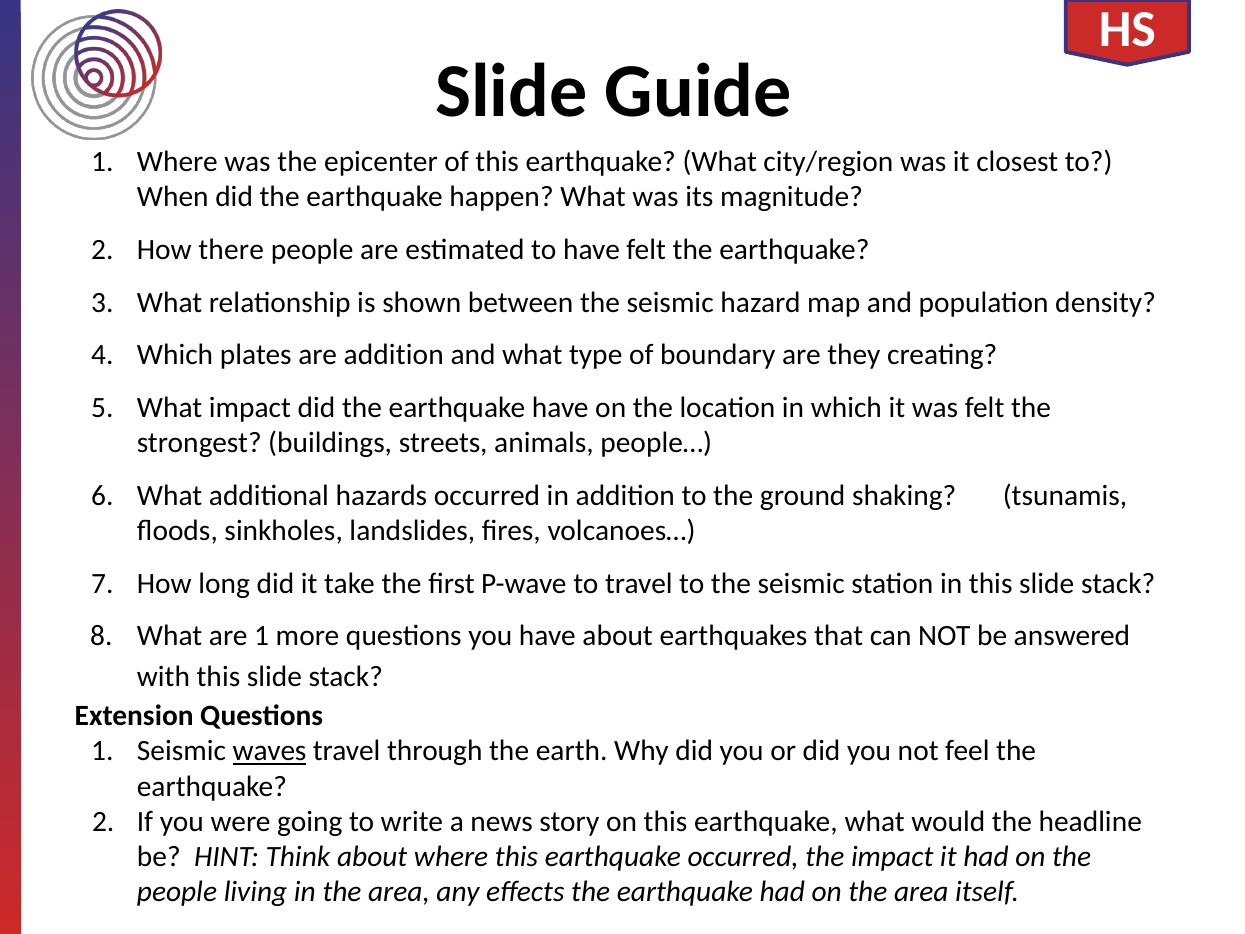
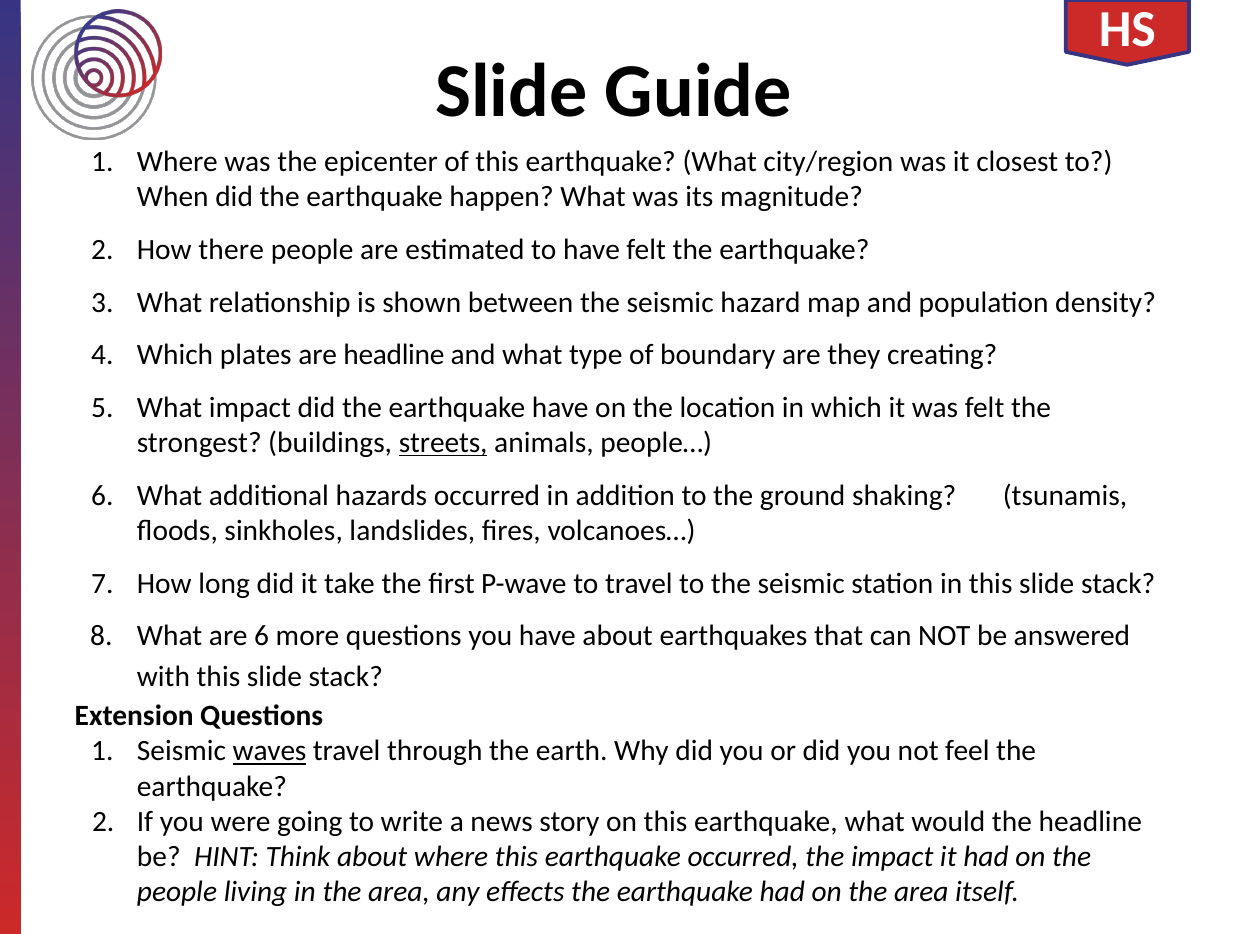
are addition: addition -> headline
streets underline: none -> present
are 1: 1 -> 6
